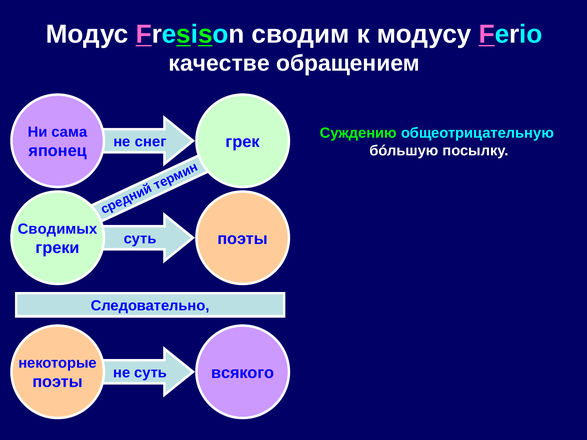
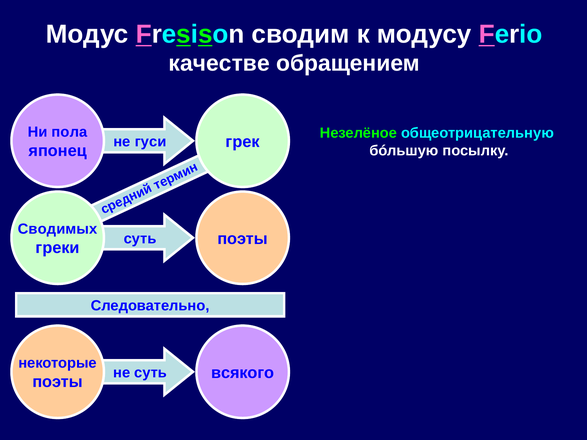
сама: сама -> пола
Суждению: Суждению -> Незелёное
снег: снег -> гуси
